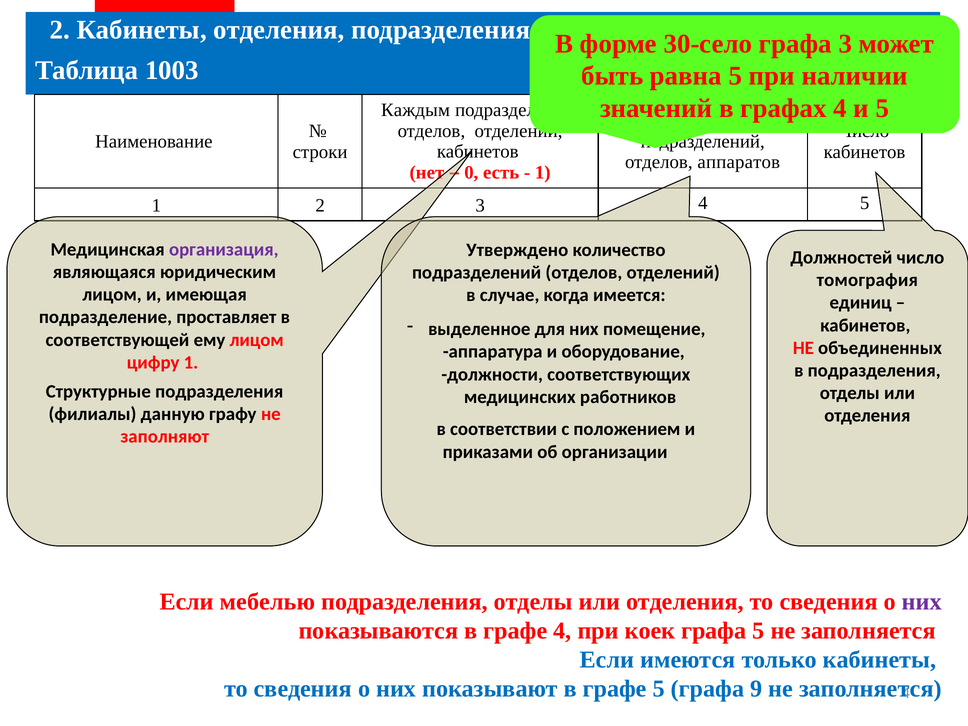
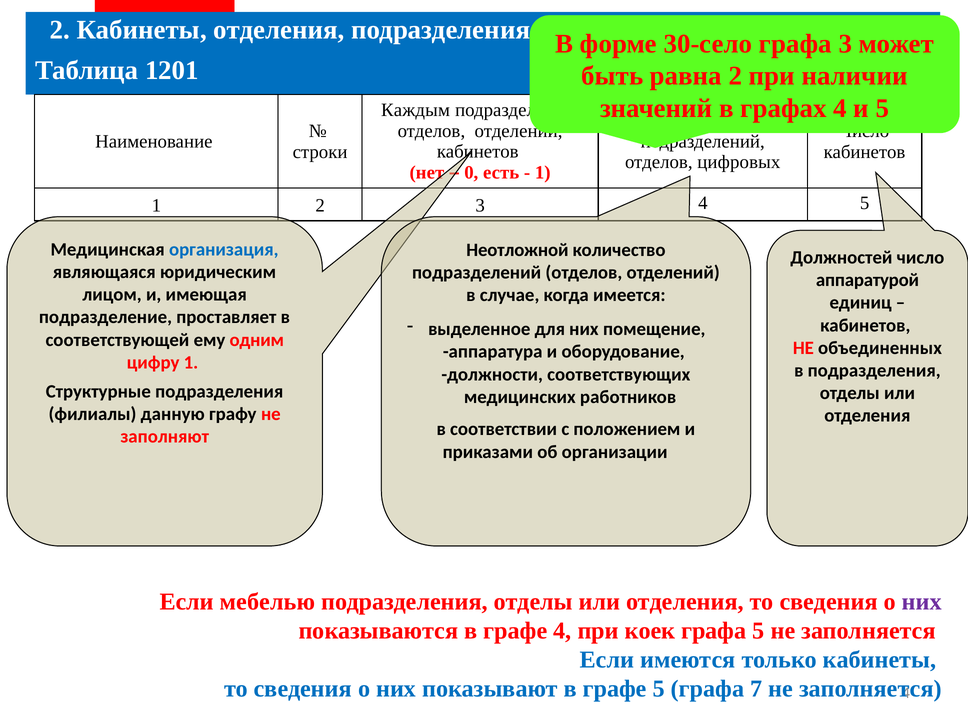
1003: 1003 -> 1201
равна 5: 5 -> 2
аппаратов: аппаратов -> цифровых
организация colour: purple -> blue
Утверждено: Утверждено -> Неотложной
томография: томография -> аппаратурой
ему лицом: лицом -> одним
9: 9 -> 7
